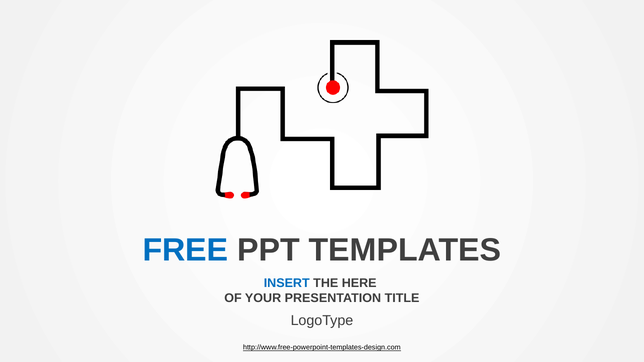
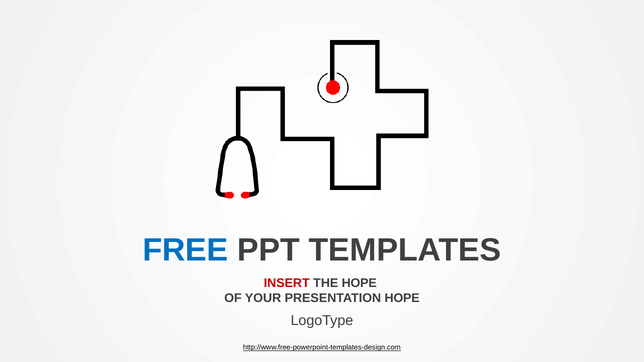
INSERT colour: blue -> red
THE HERE: HERE -> HOPE
PRESENTATION TITLE: TITLE -> HOPE
